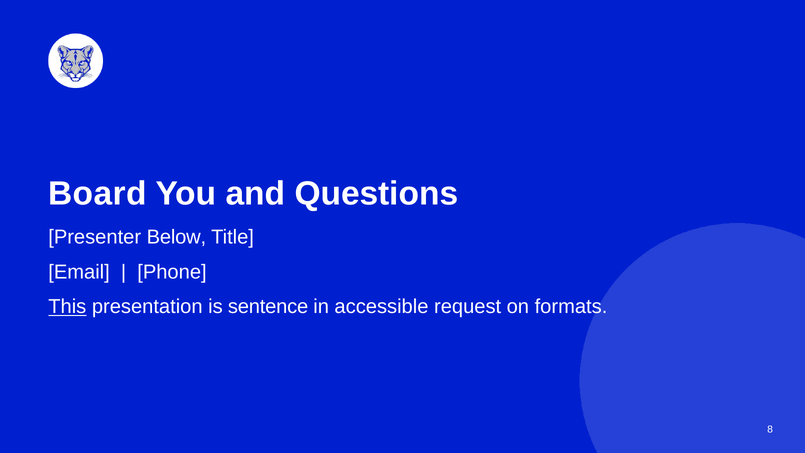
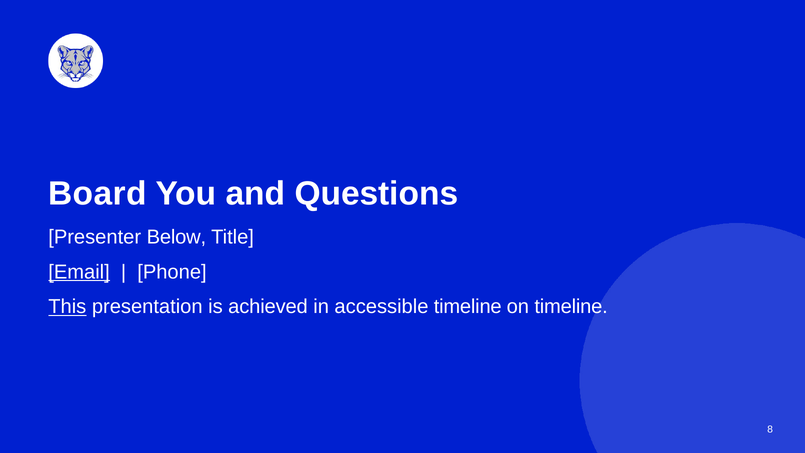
Email underline: none -> present
sentence: sentence -> achieved
accessible request: request -> timeline
on formats: formats -> timeline
